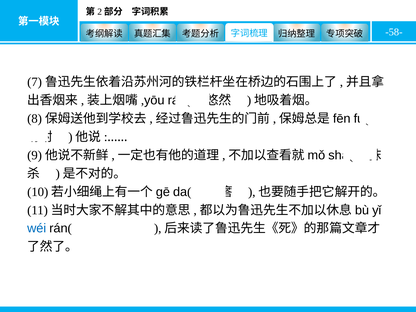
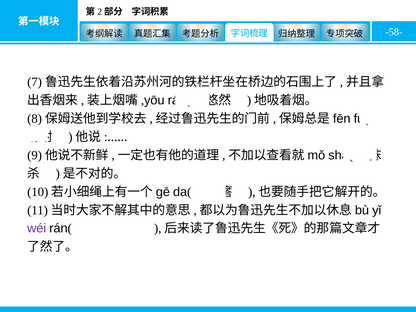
wéi colour: blue -> purple
